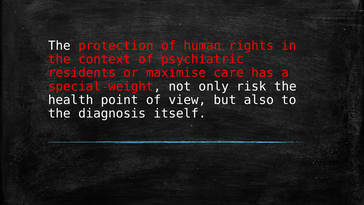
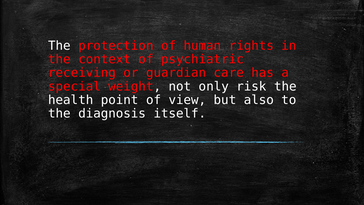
residents: residents -> receiving
maximise: maximise -> guardian
